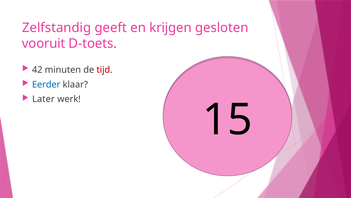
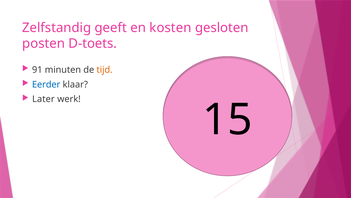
krijgen: krijgen -> kosten
vooruit: vooruit -> posten
42: 42 -> 91
tijd colour: red -> orange
